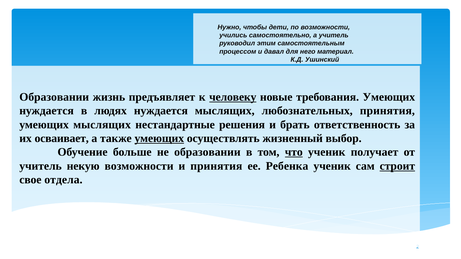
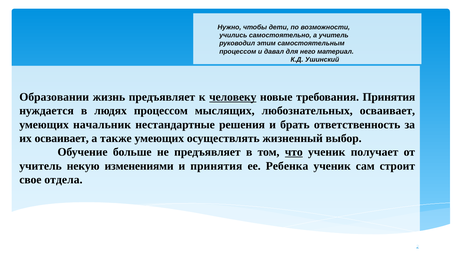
требования Умеющих: Умеющих -> Принятия
людях нуждается: нуждается -> процессом
любознательных принятия: принятия -> осваивает
умеющих мыслящих: мыслящих -> начальник
умеющих at (159, 139) underline: present -> none
не образовании: образовании -> предъявляет
некую возможности: возможности -> изменениями
строит underline: present -> none
